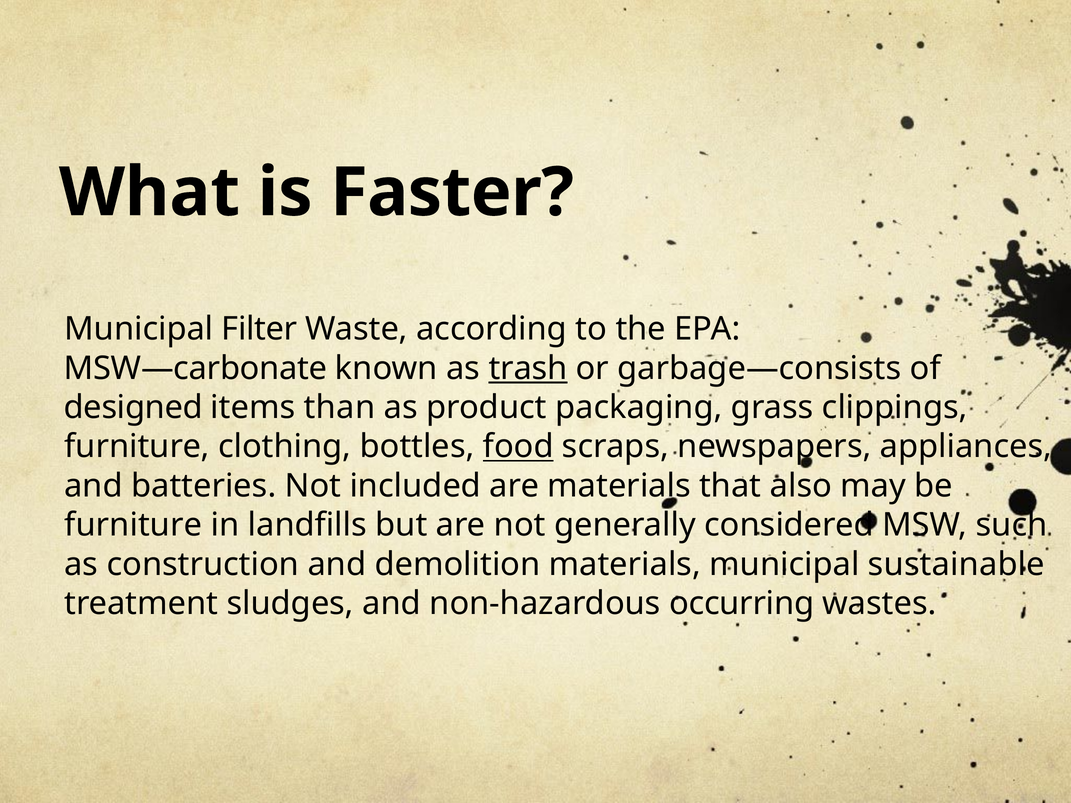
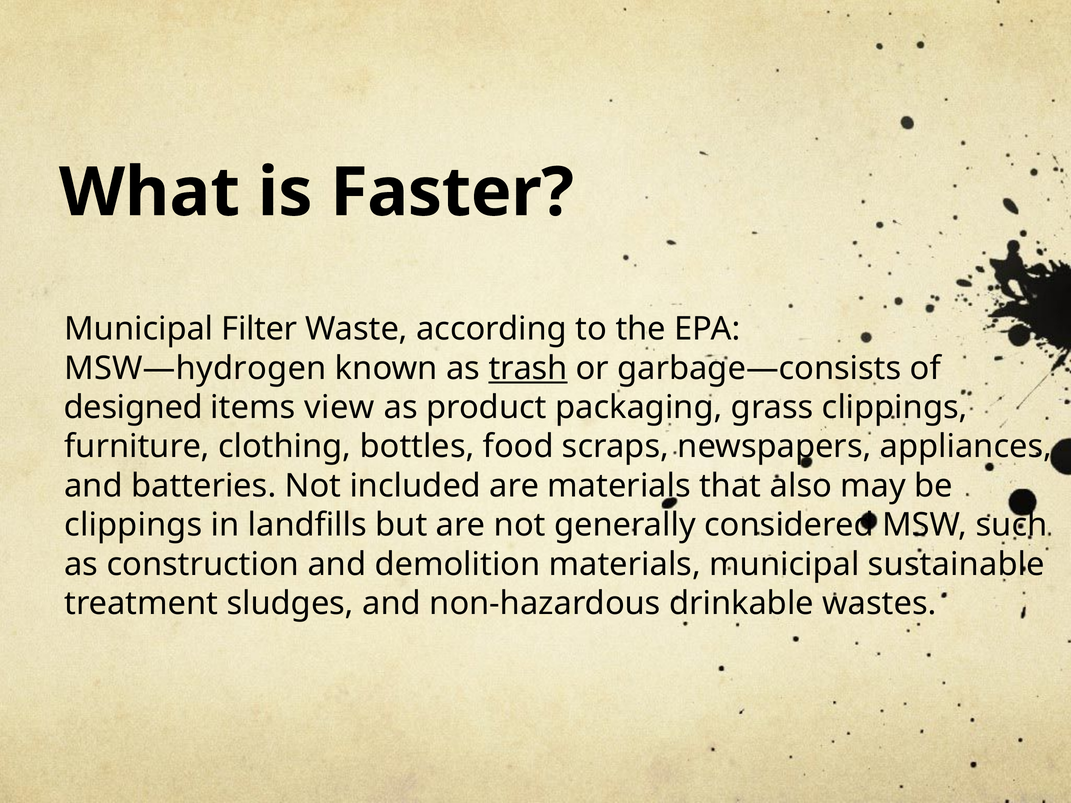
MSW—carbonate: MSW—carbonate -> MSW—hydrogen
than: than -> view
food underline: present -> none
furniture at (133, 525): furniture -> clippings
occurring: occurring -> drinkable
